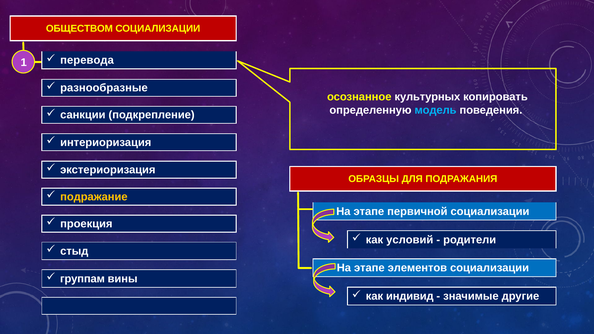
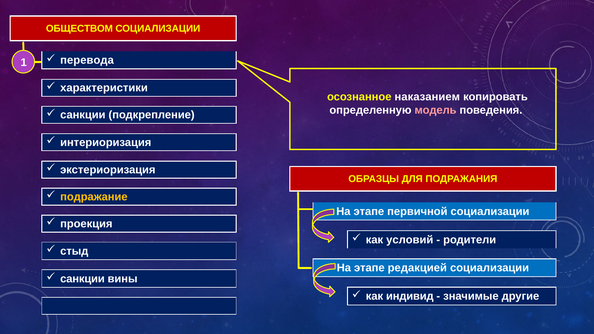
разнообразные: разнообразные -> характеристики
культурных: культурных -> наказанием
модель colour: light blue -> pink
элементов: элементов -> редакцией
группам at (82, 279): группам -> санкции
